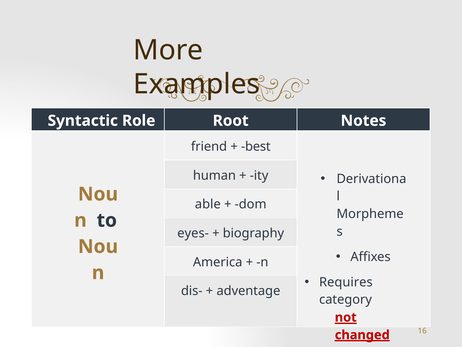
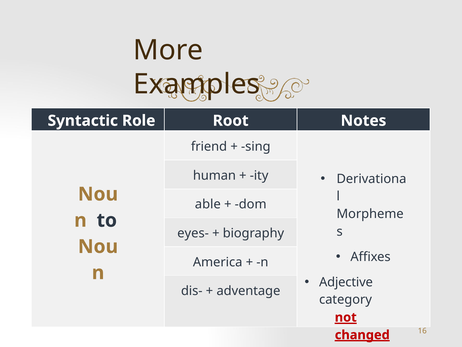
best: best -> sing
Requires: Requires -> Adjective
